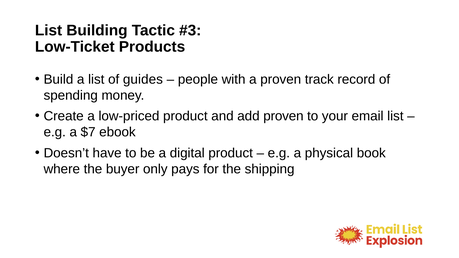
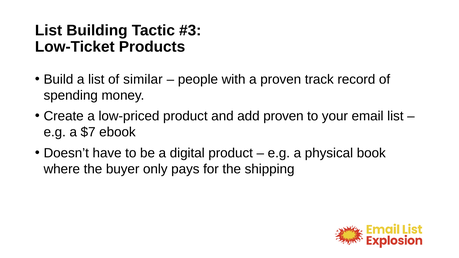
guides: guides -> similar
